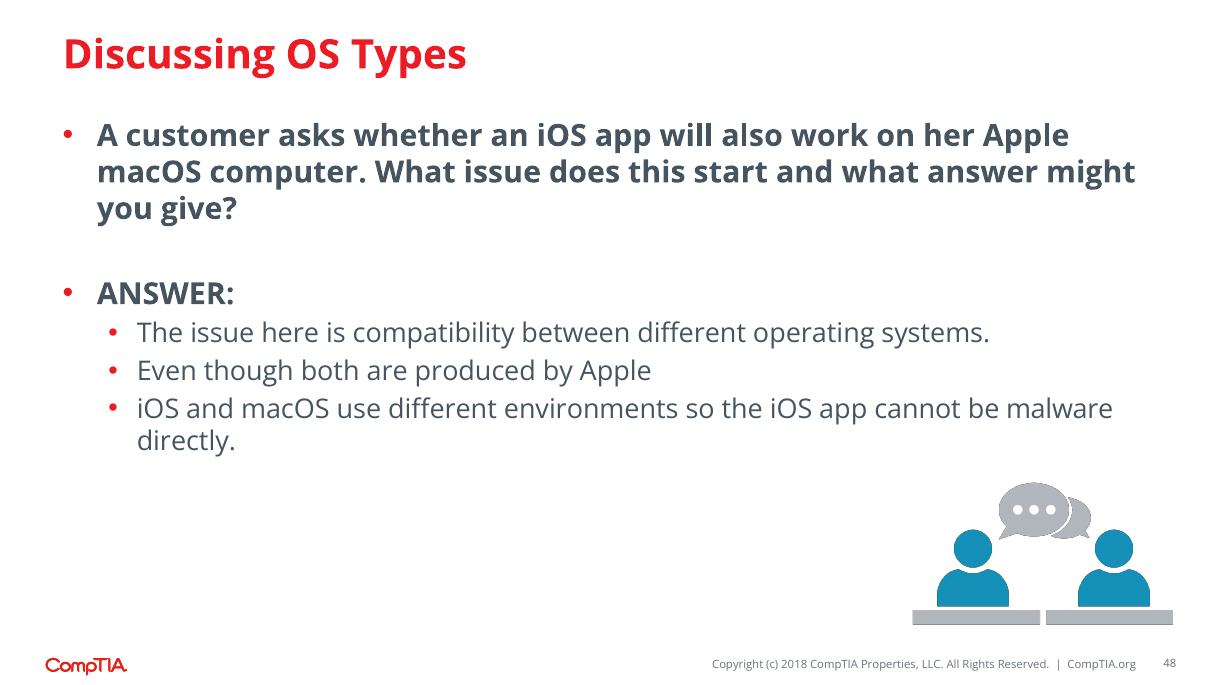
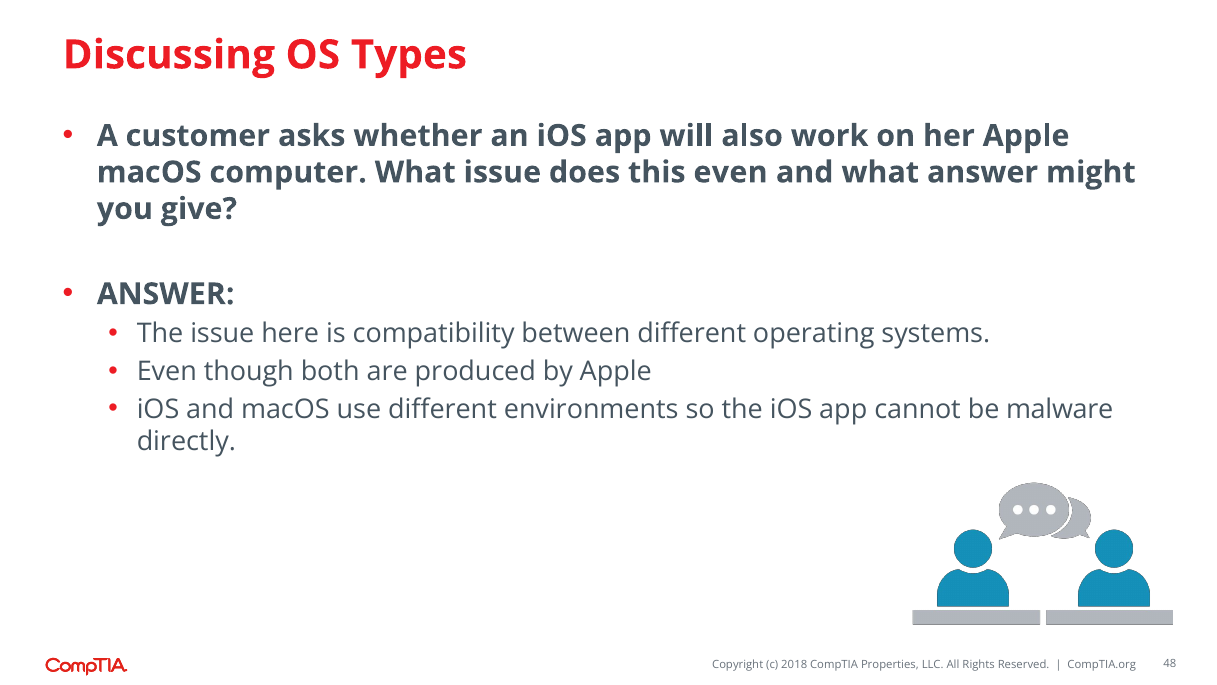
this start: start -> even
